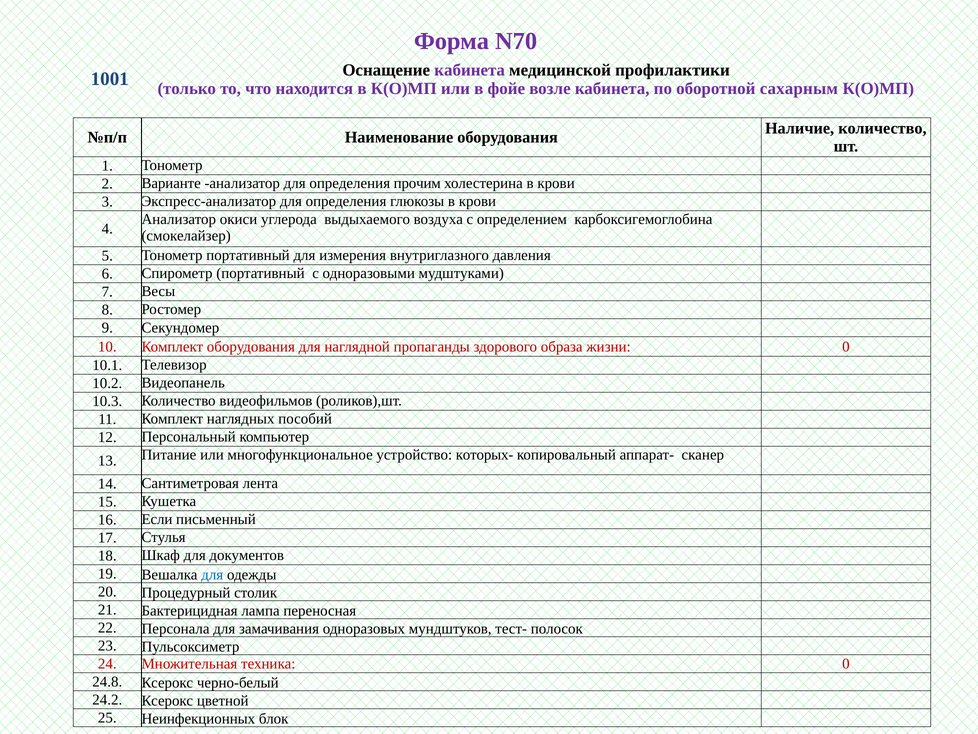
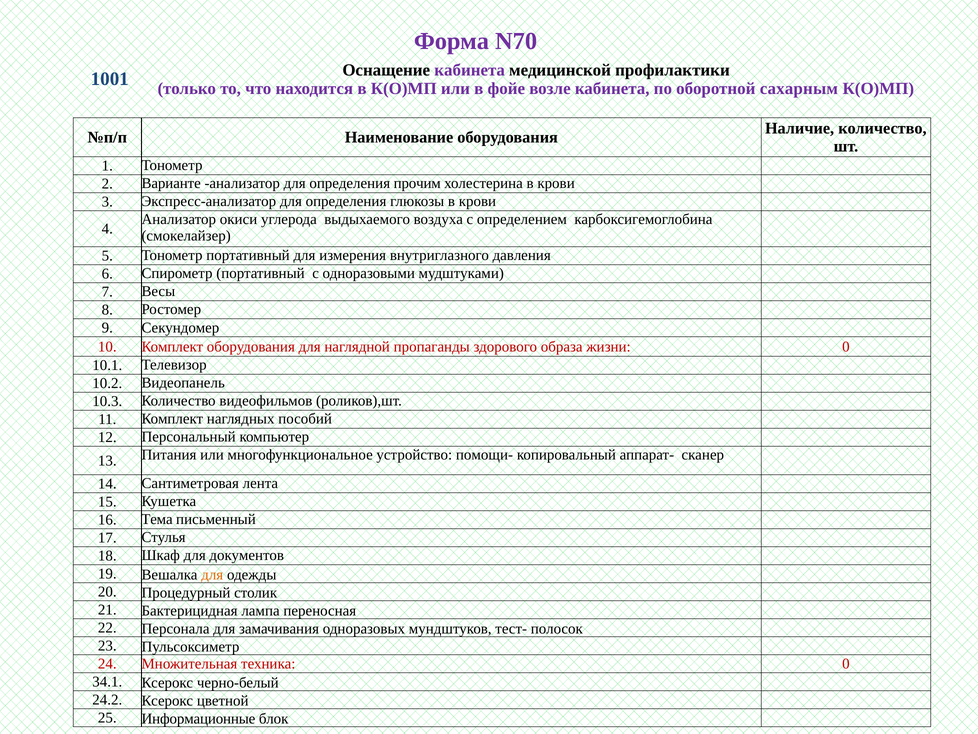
Питание: Питание -> Питания
которых-: которых- -> помощи-
Если: Если -> Тема
для at (212, 574) colour: blue -> orange
24.8: 24.8 -> 34.1
Неинфекционных: Неинфекционных -> Информационные
